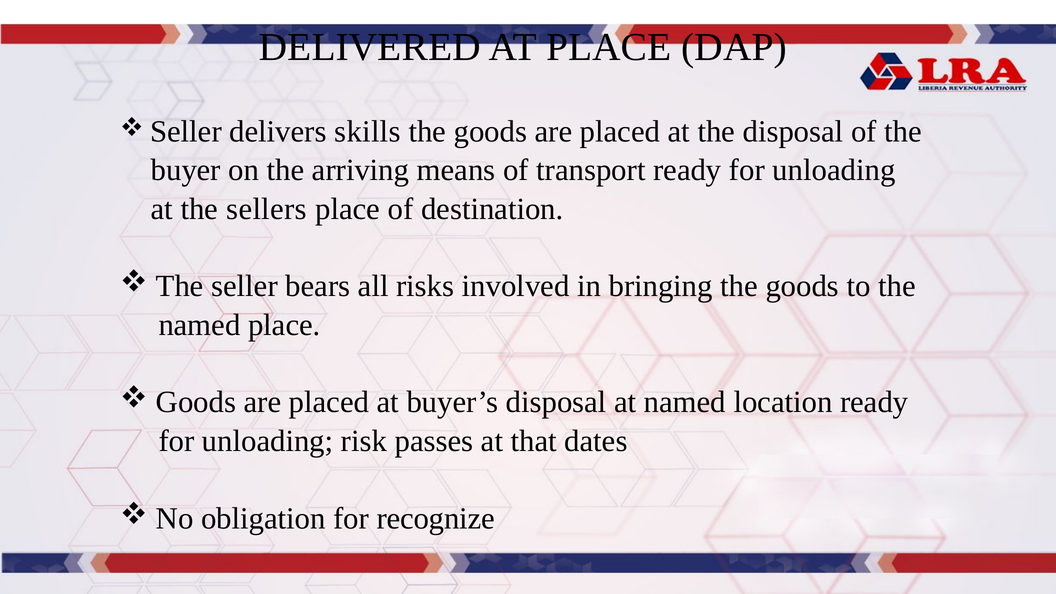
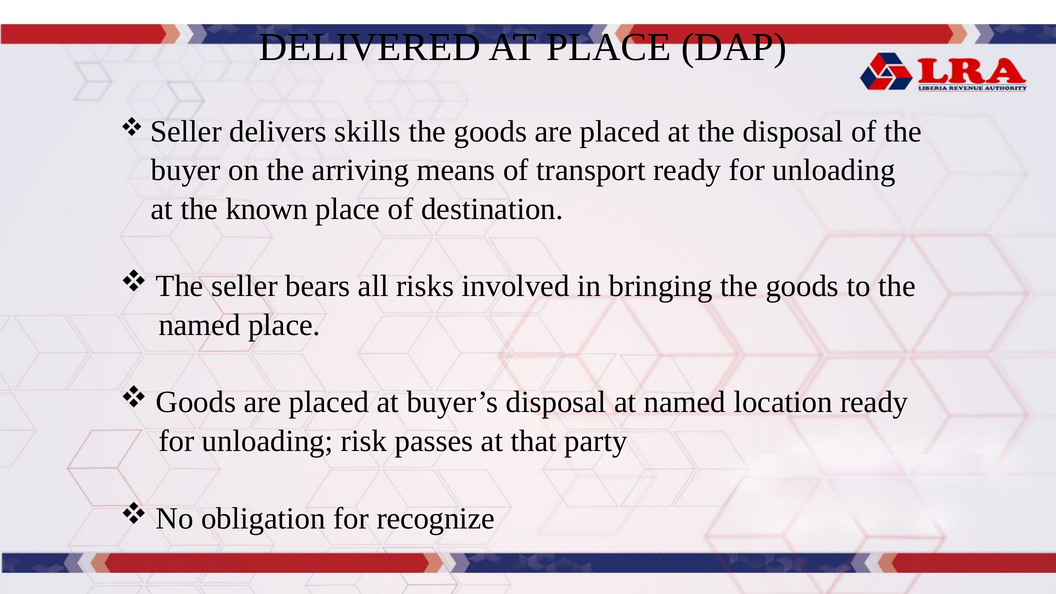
sellers: sellers -> known
dates: dates -> party
